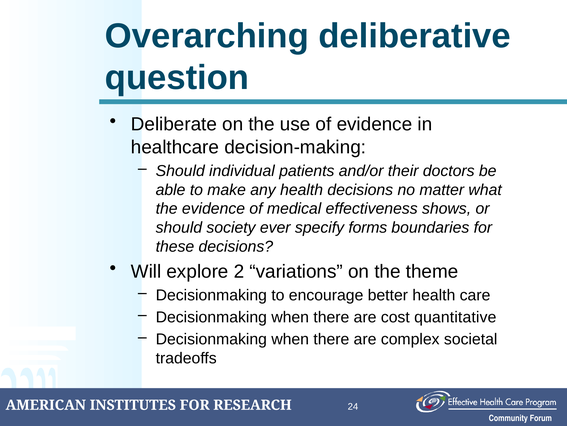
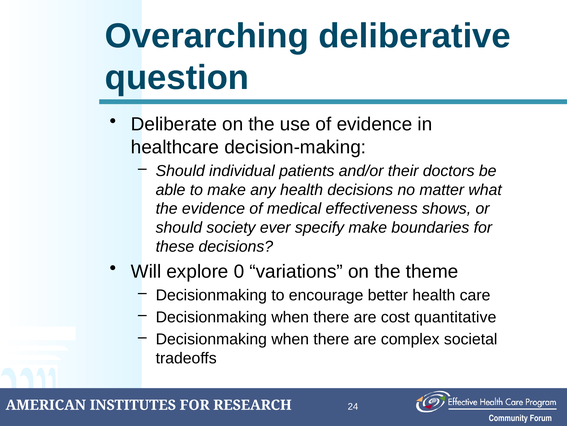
specify forms: forms -> make
2: 2 -> 0
